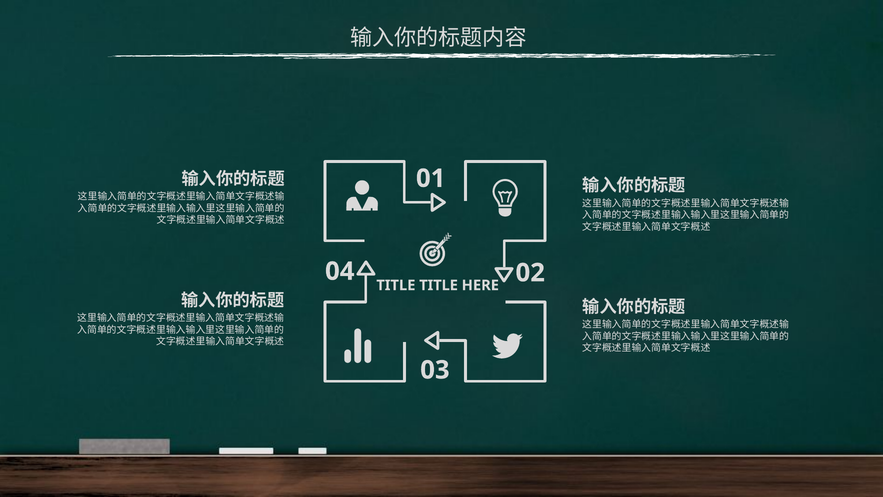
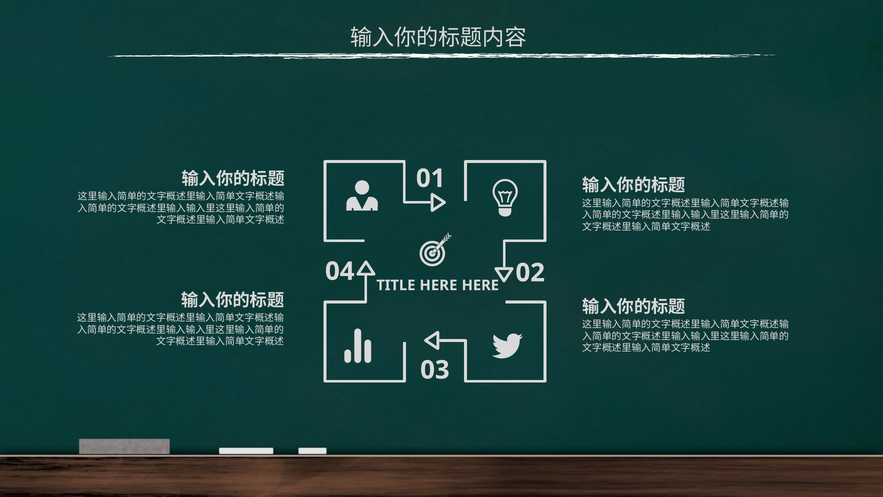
TITLE TITLE: TITLE -> HERE
